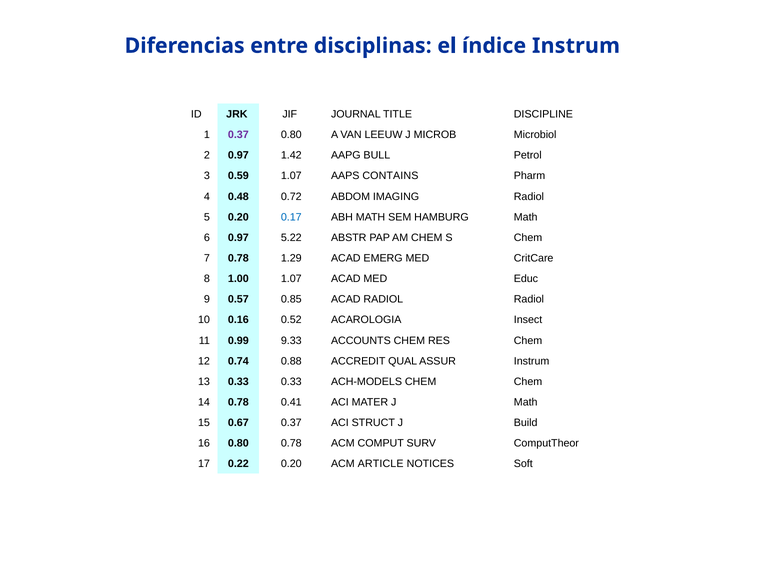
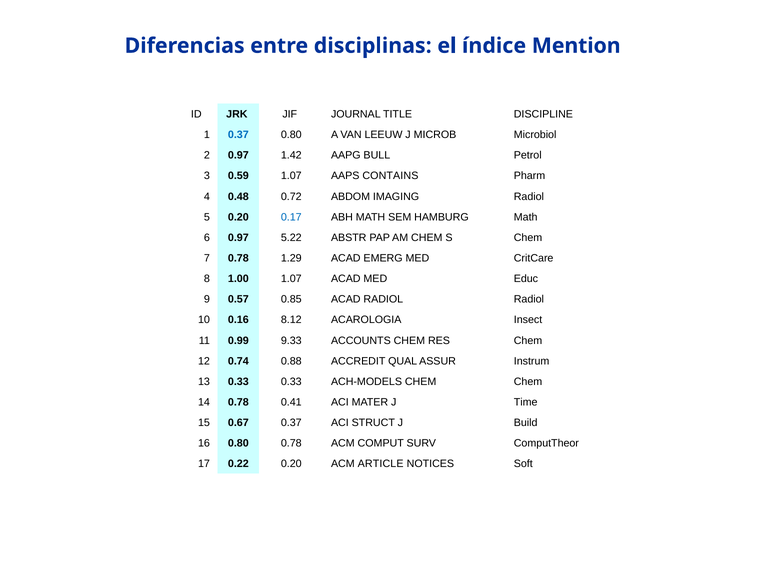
índice Instrum: Instrum -> Mention
0.37 at (238, 135) colour: purple -> blue
0.52: 0.52 -> 8.12
J Math: Math -> Time
